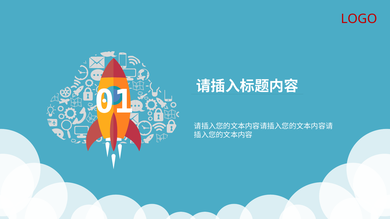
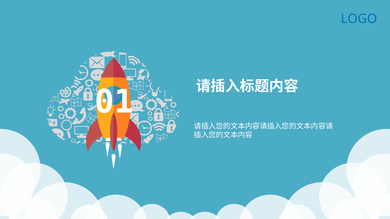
LOGO colour: red -> blue
